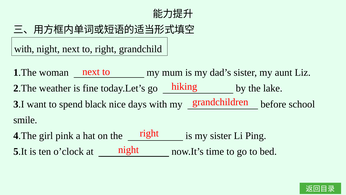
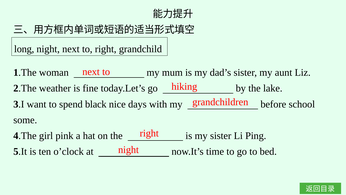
with at (24, 49): with -> long
smile: smile -> some
